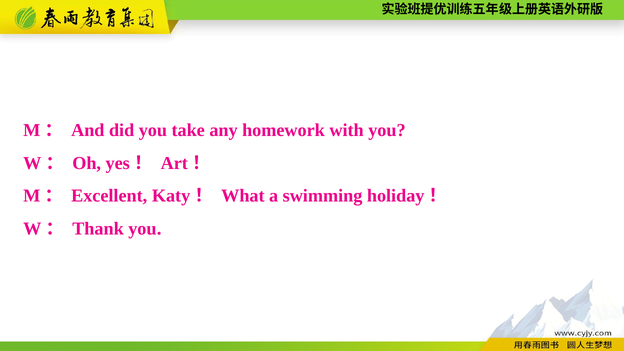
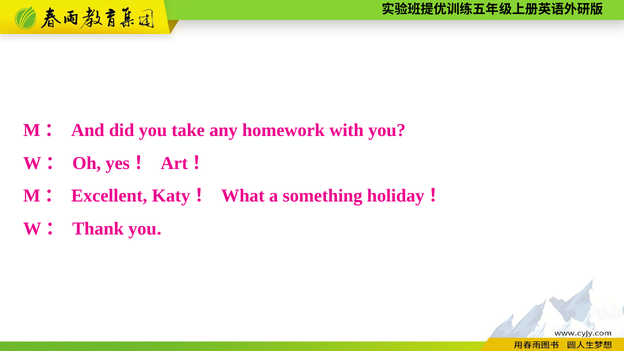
swimming: swimming -> something
